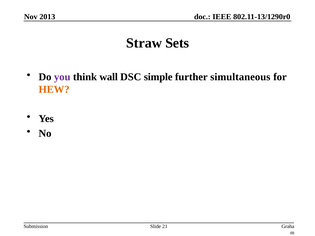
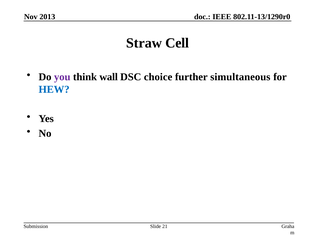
Sets: Sets -> Cell
simple: simple -> choice
HEW colour: orange -> blue
